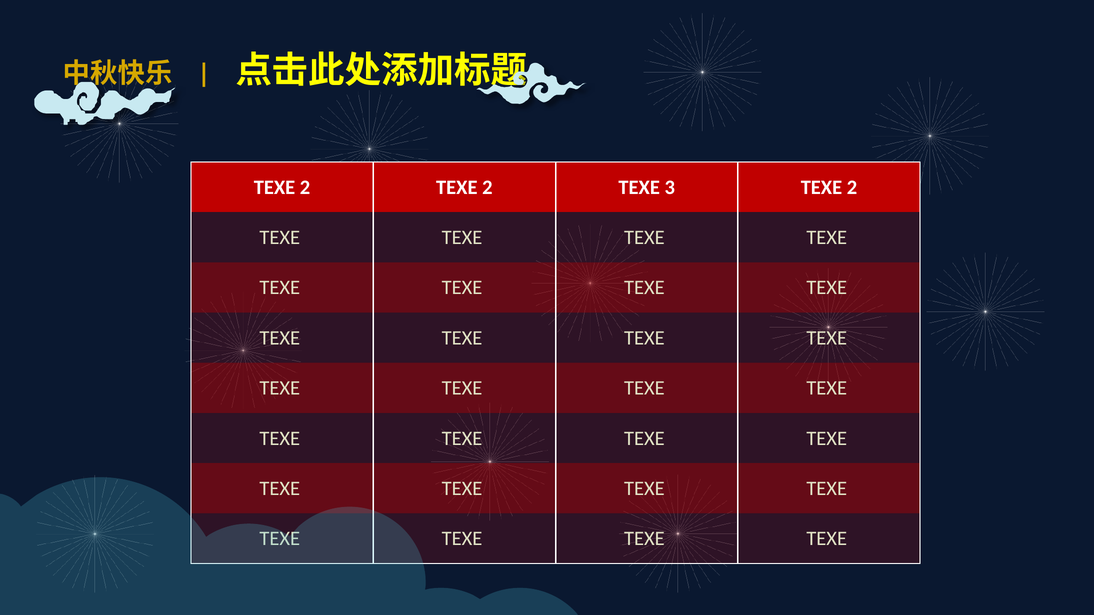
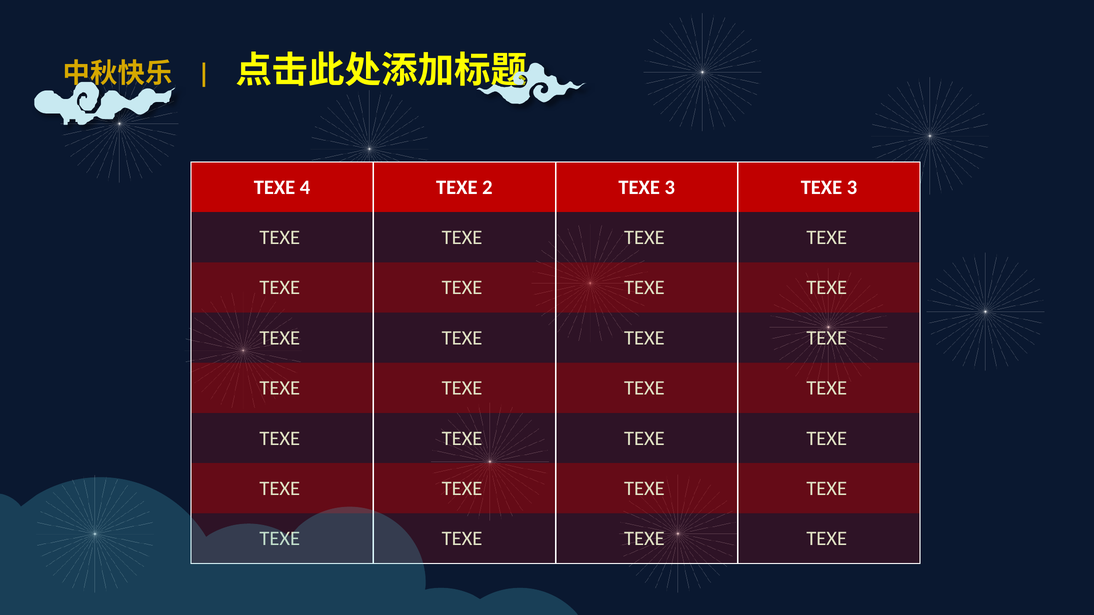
2 at (305, 187): 2 -> 4
3 TEXE 2: 2 -> 3
